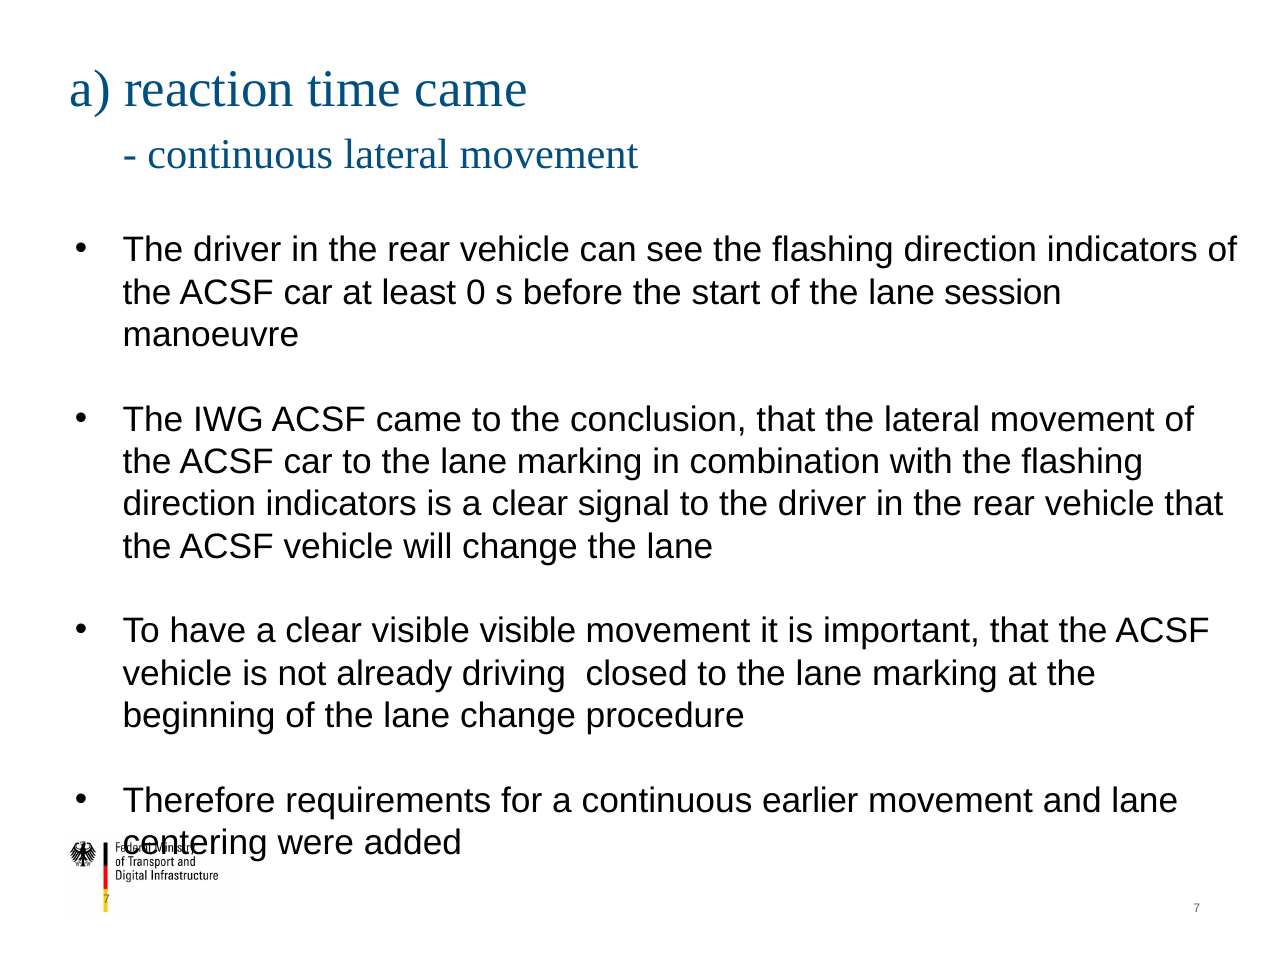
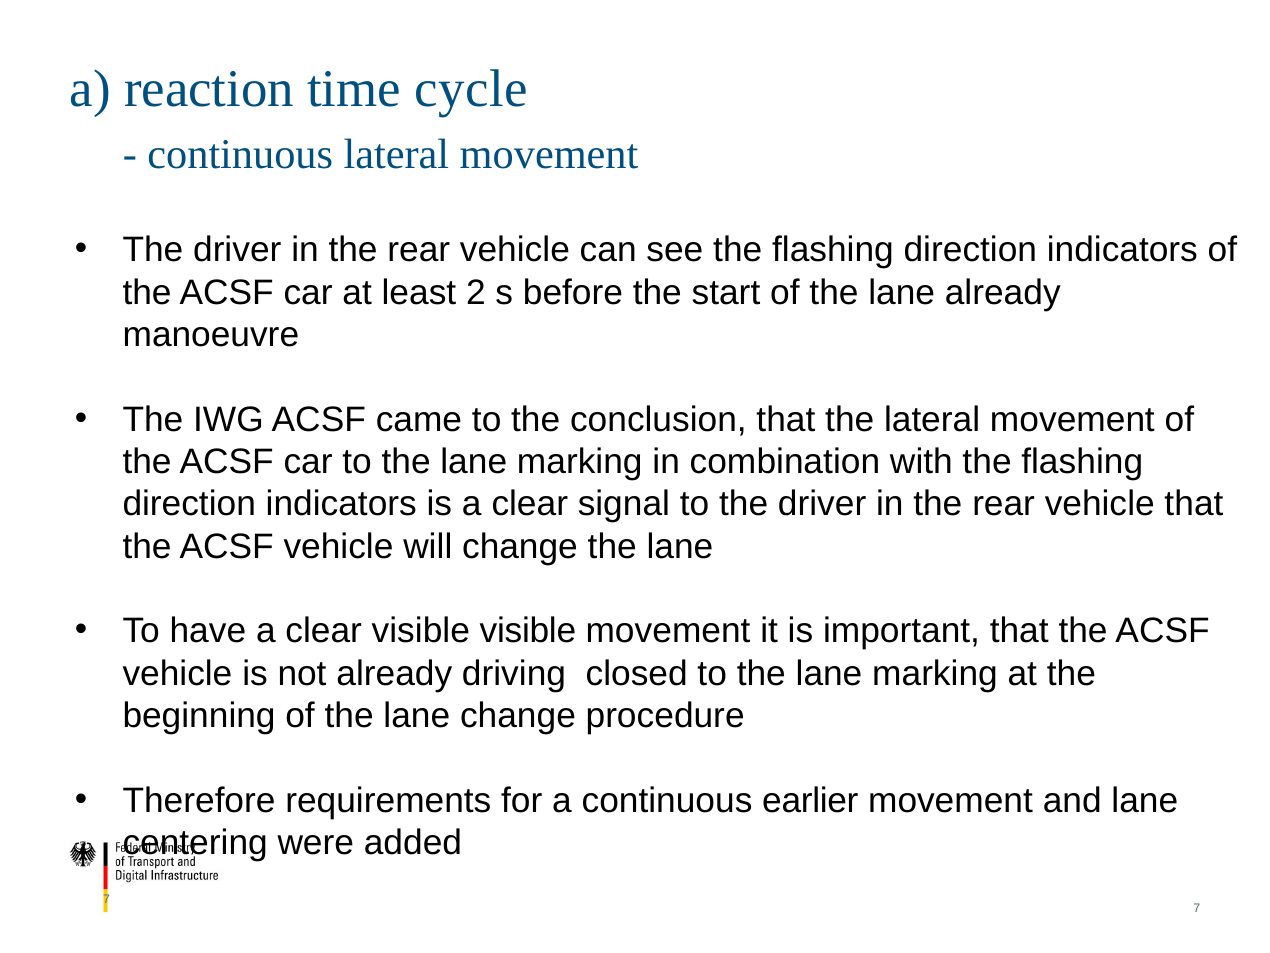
time came: came -> cycle
0: 0 -> 2
lane session: session -> already
